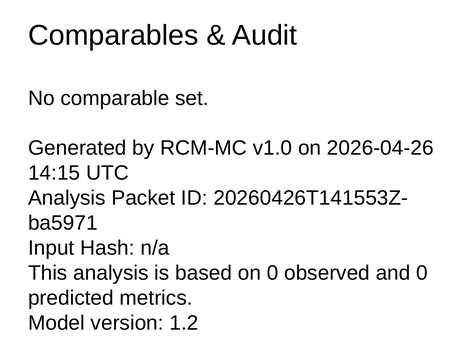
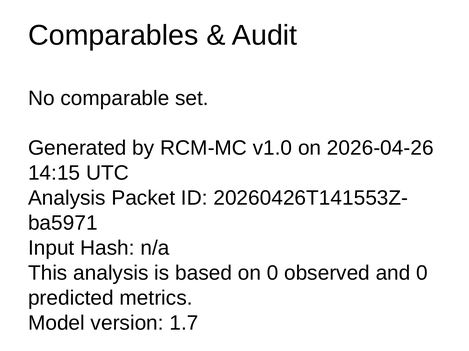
1.2: 1.2 -> 1.7
